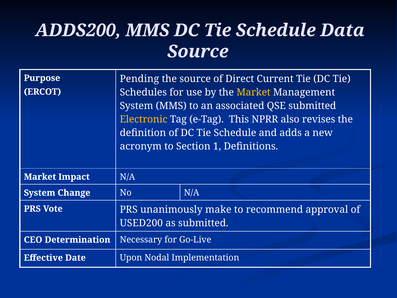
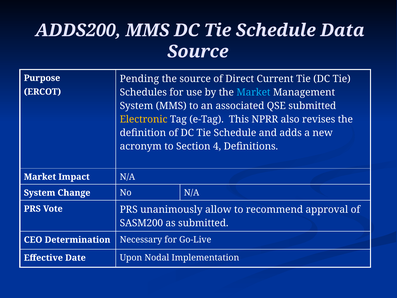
Market at (253, 92) colour: yellow -> light blue
1: 1 -> 4
make: make -> allow
USED200: USED200 -> SASM200
